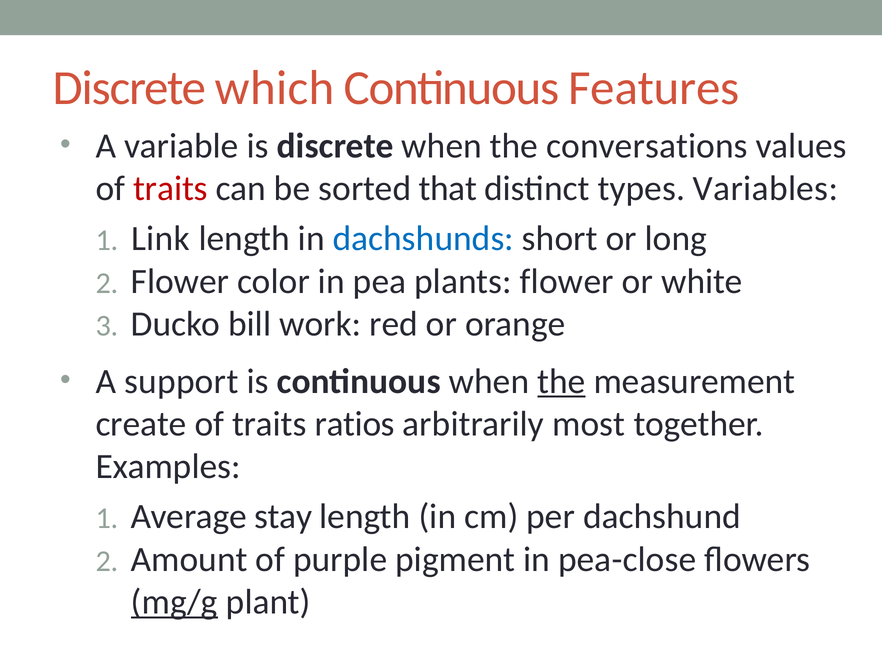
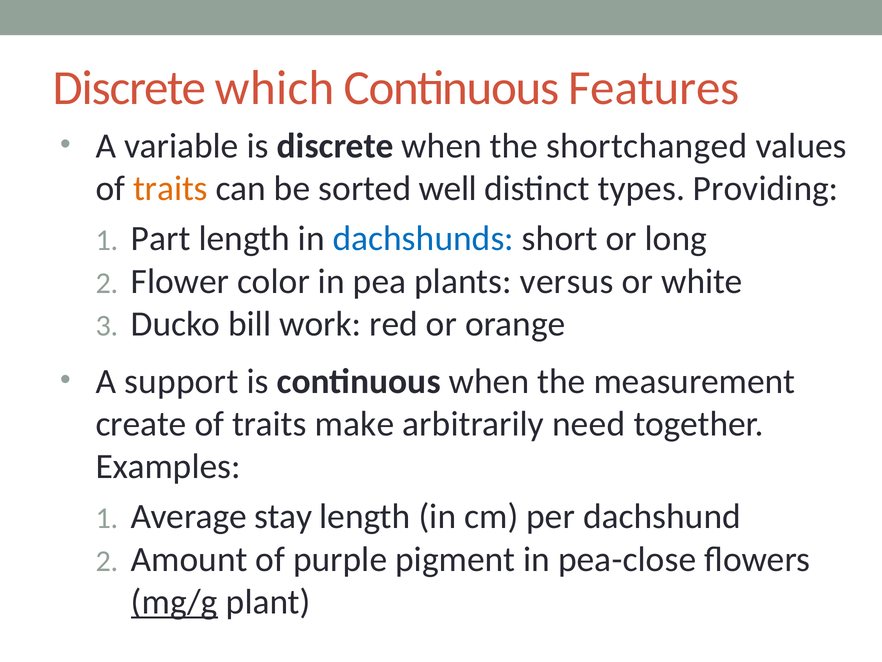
conversations: conversations -> shortchanged
traits at (170, 188) colour: red -> orange
that: that -> well
Variables: Variables -> Providing
Link: Link -> Part
plants flower: flower -> versus
the at (561, 381) underline: present -> none
ratios: ratios -> make
most: most -> need
